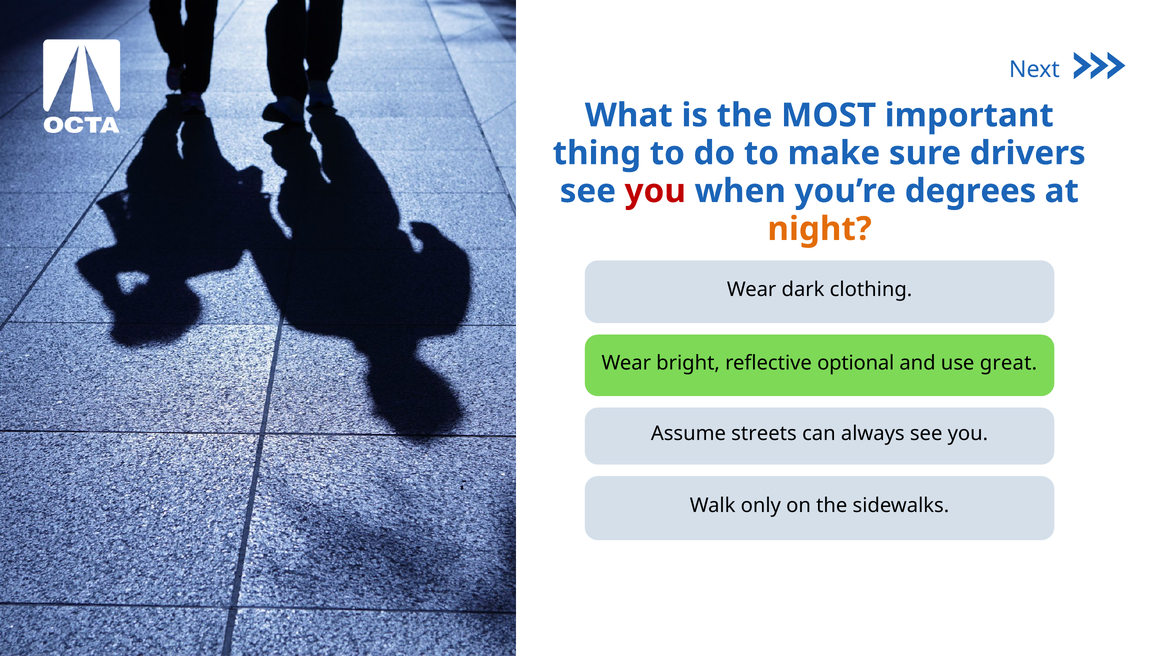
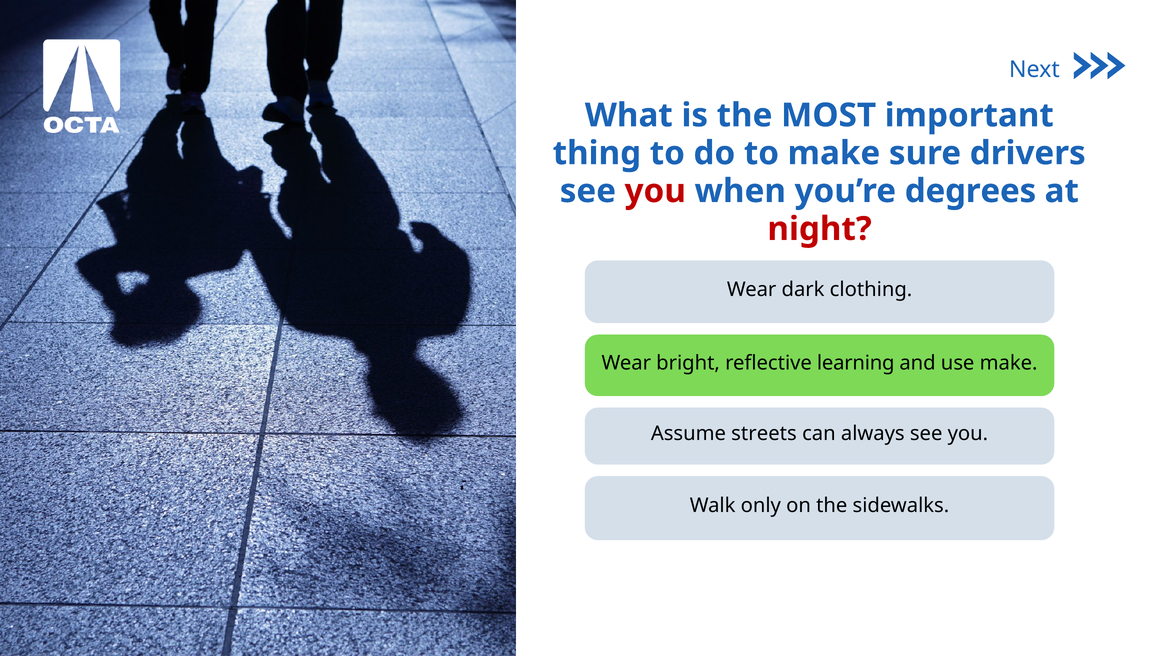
night colour: orange -> red
optional: optional -> learning
use great: great -> make
